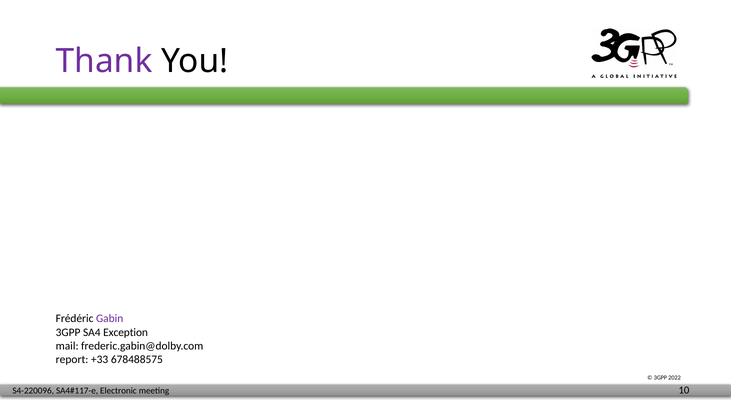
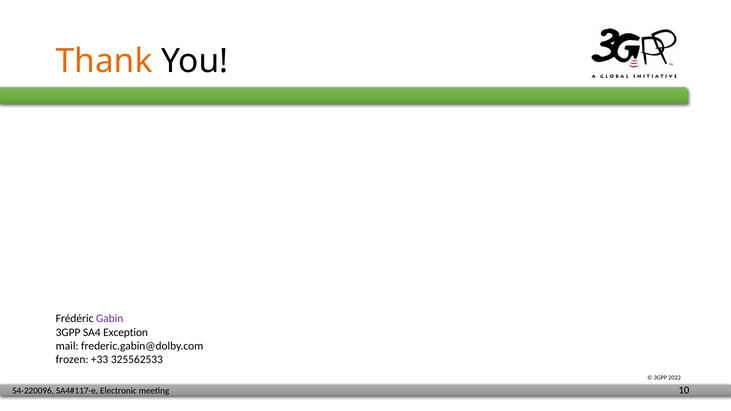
Thank colour: purple -> orange
report: report -> frozen
678488575: 678488575 -> 325562533
